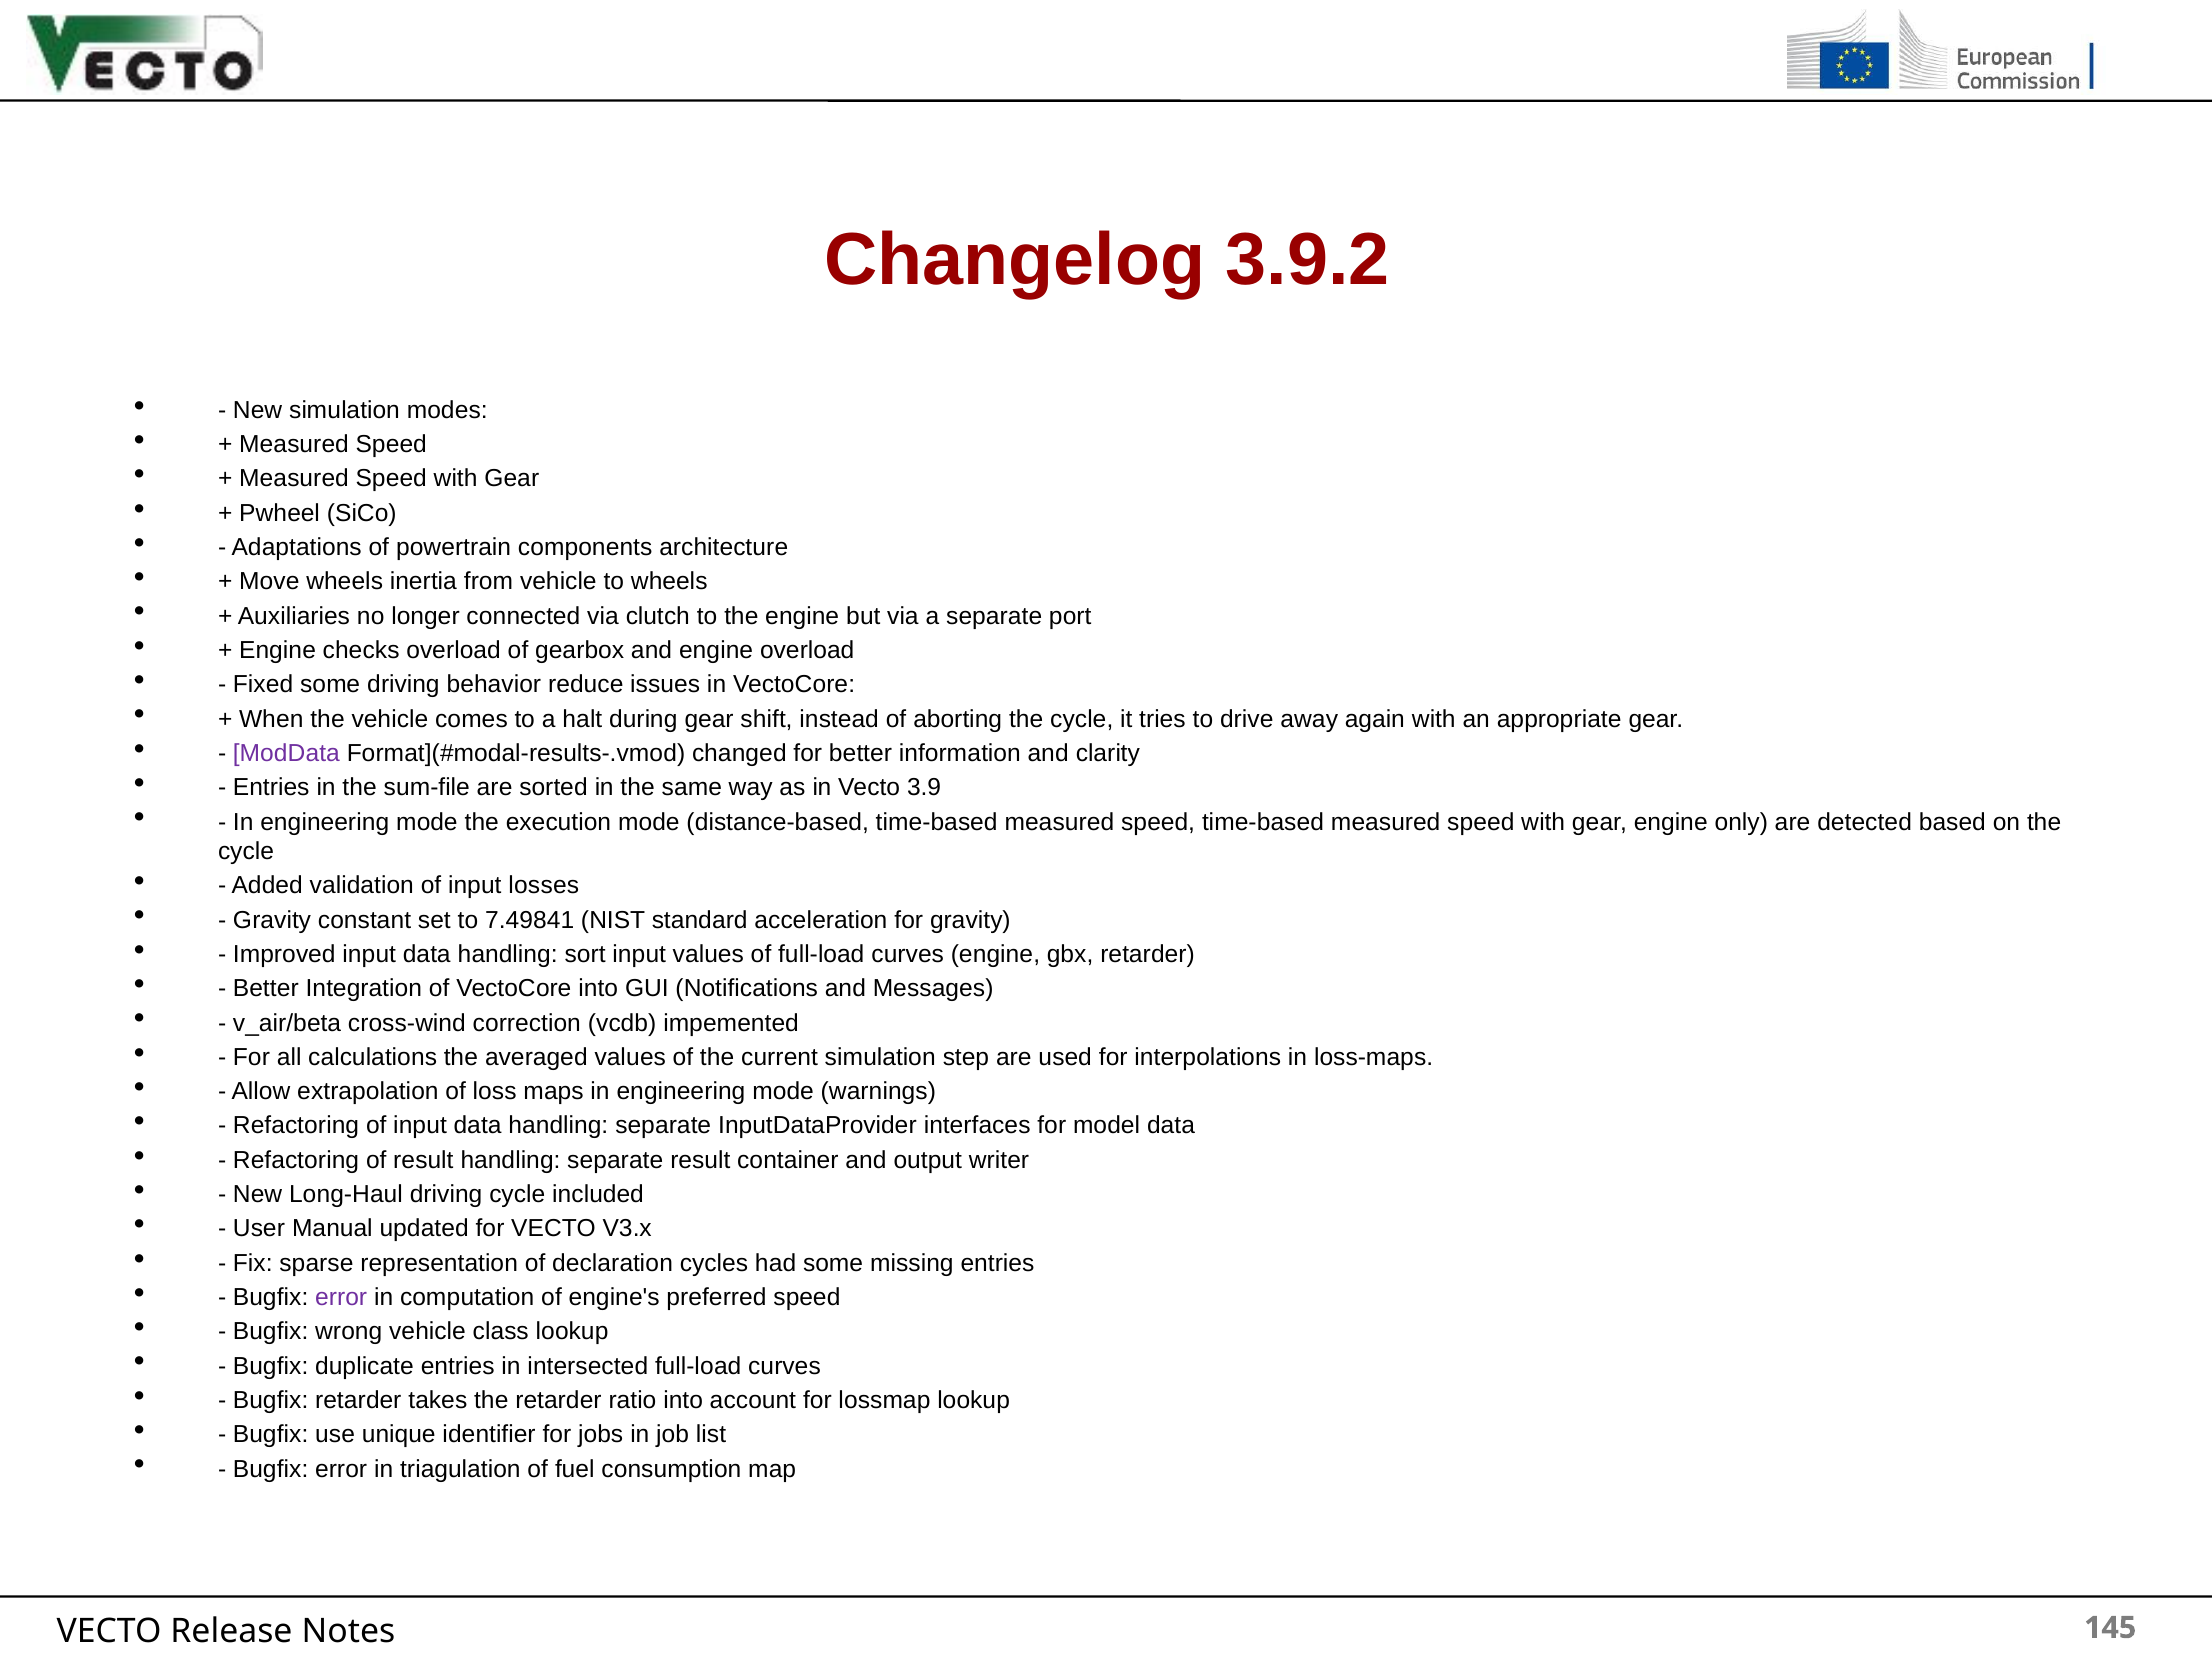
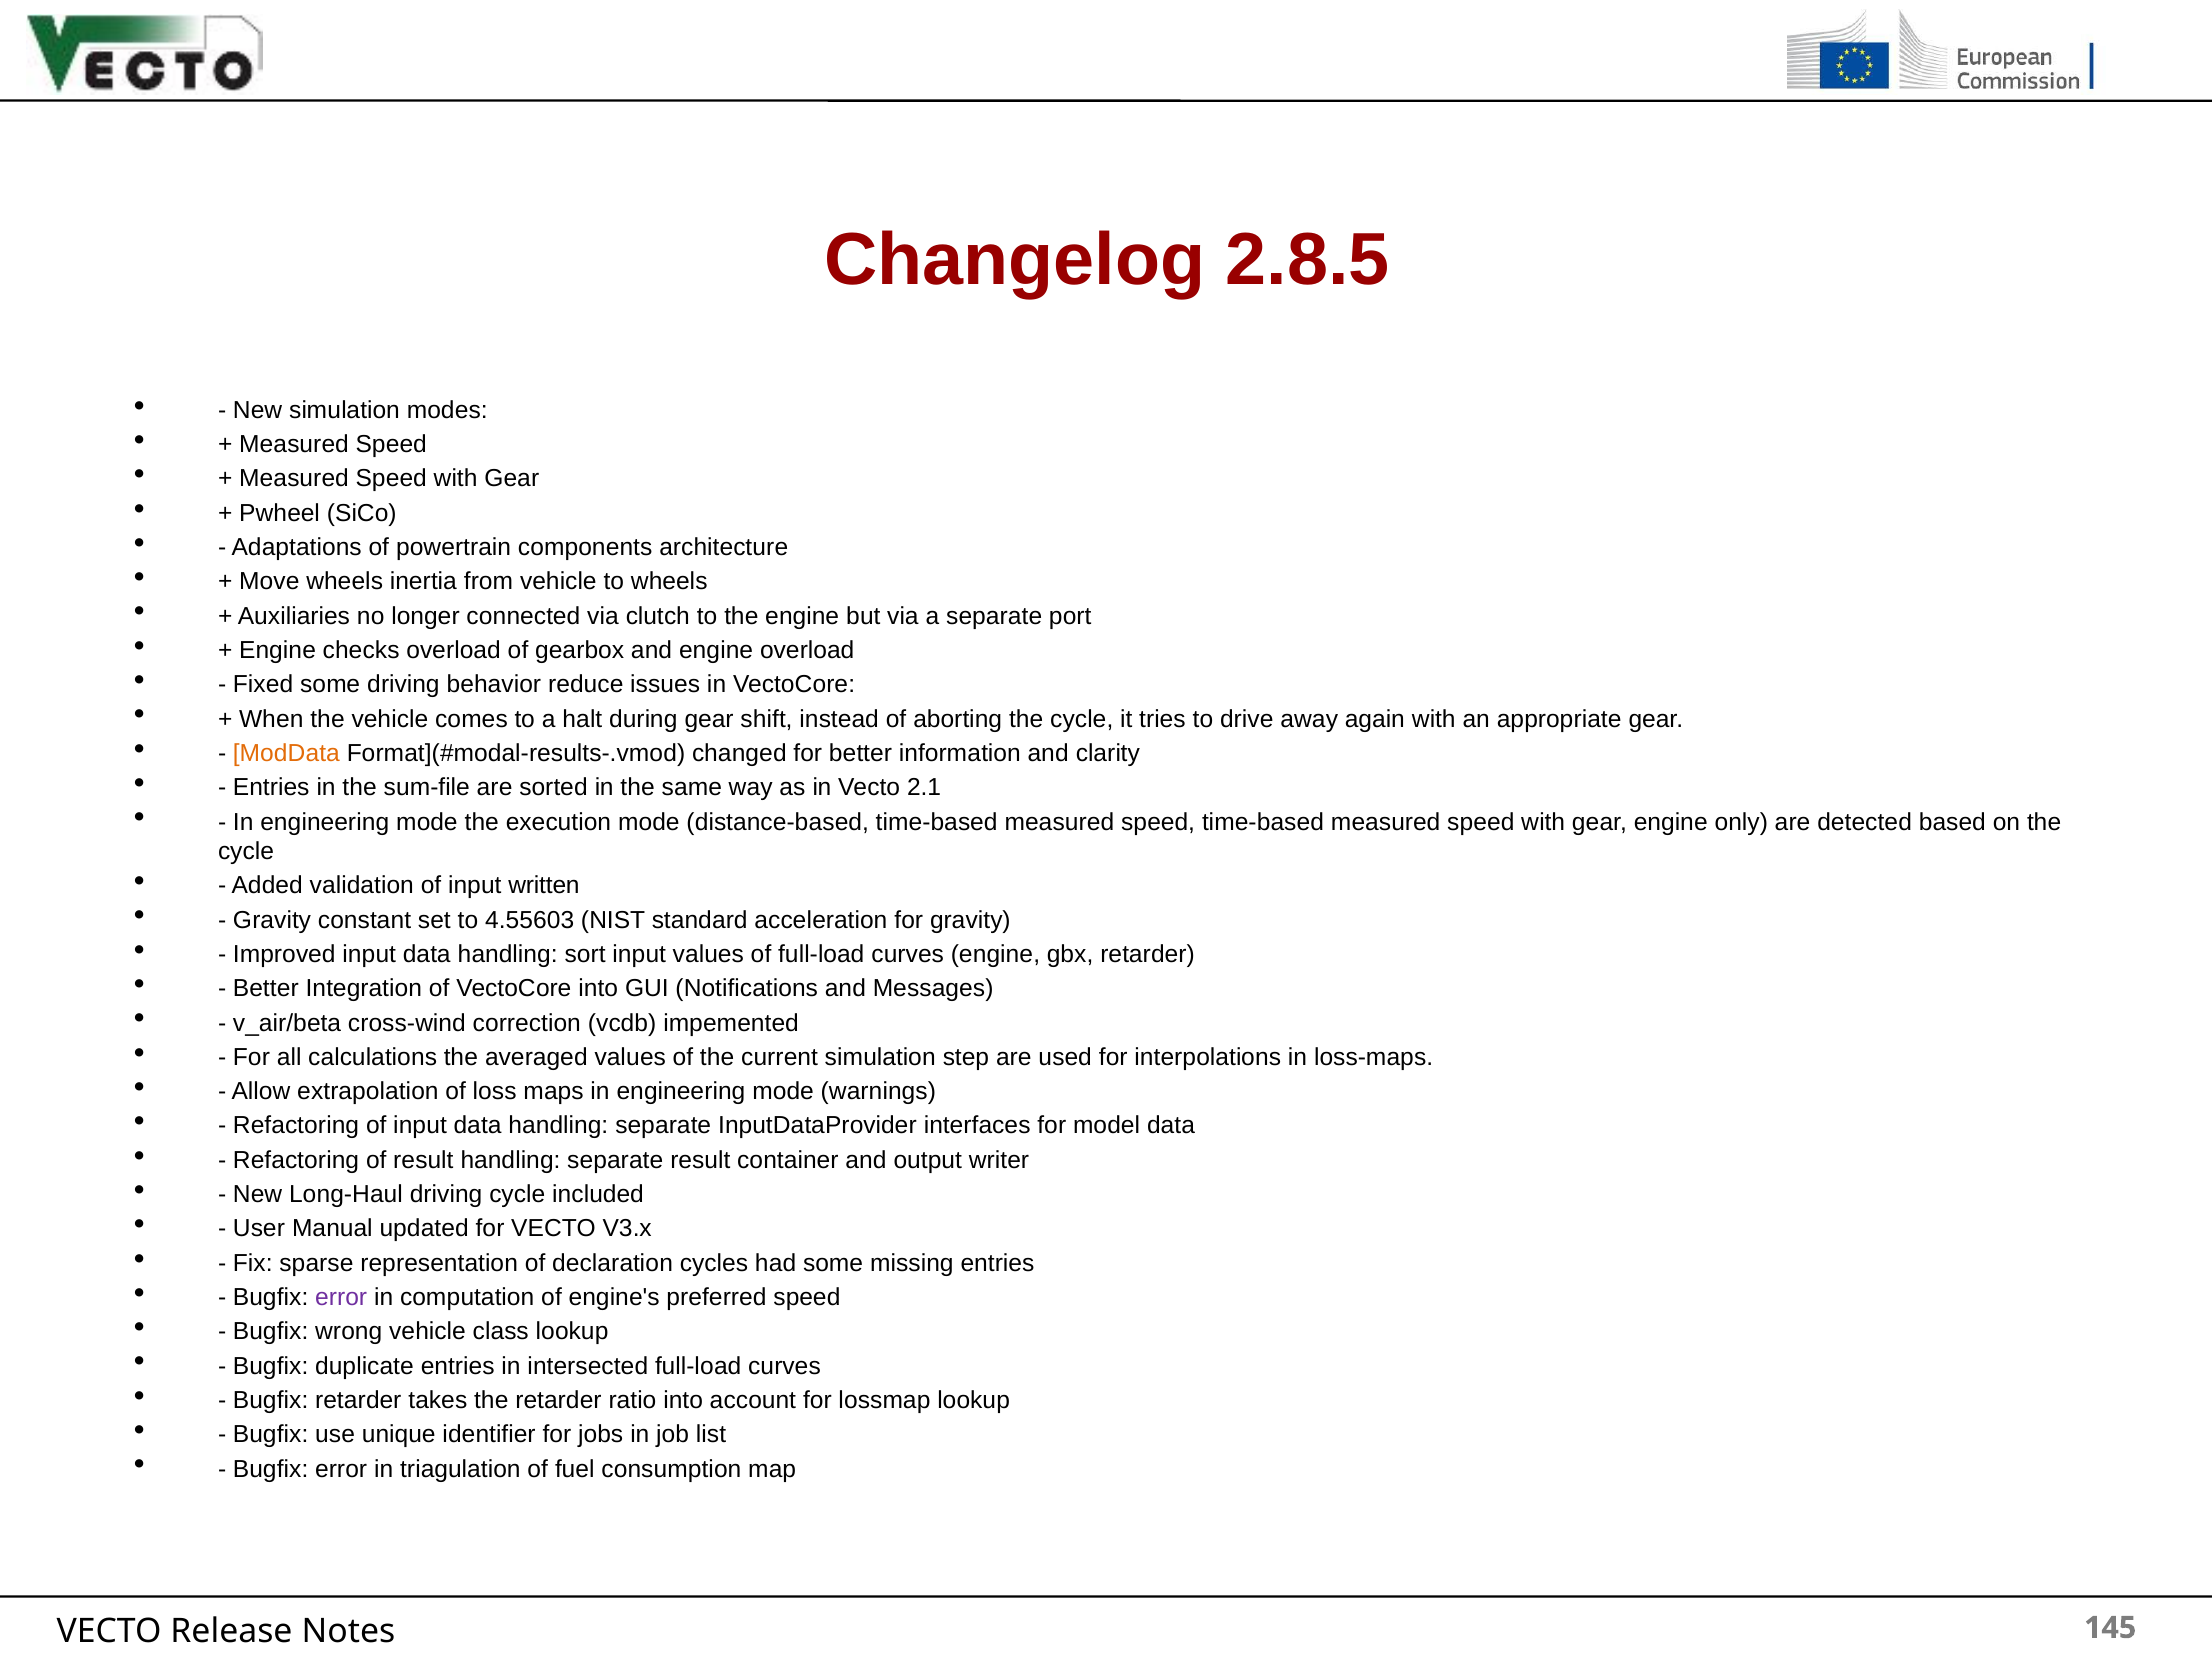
3.9.2: 3.9.2 -> 2.8.5
ModData colour: purple -> orange
3.9: 3.9 -> 2.1
losses: losses -> written
7.49841: 7.49841 -> 4.55603
